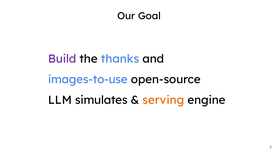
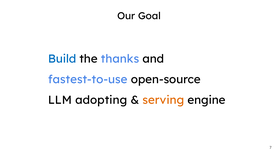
Build colour: purple -> blue
images-to-use: images-to-use -> fastest-to-use
simulates: simulates -> adopting
